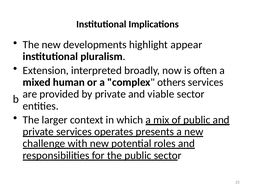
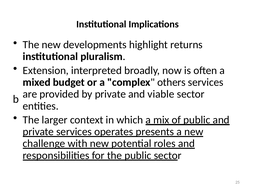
appear: appear -> returns
human: human -> budget
